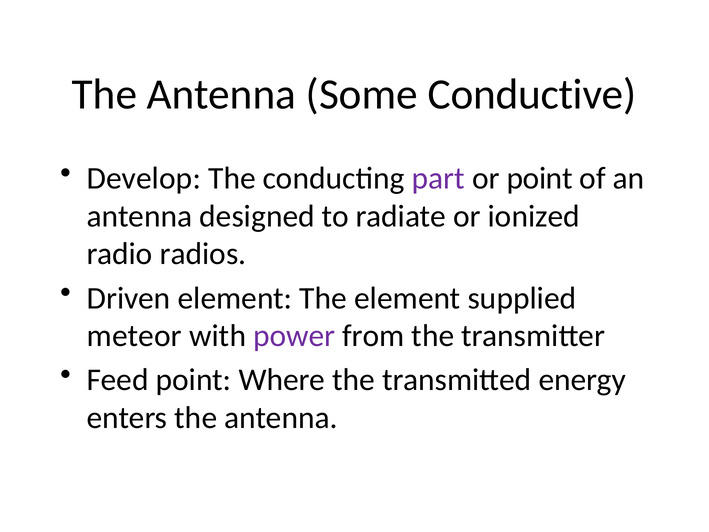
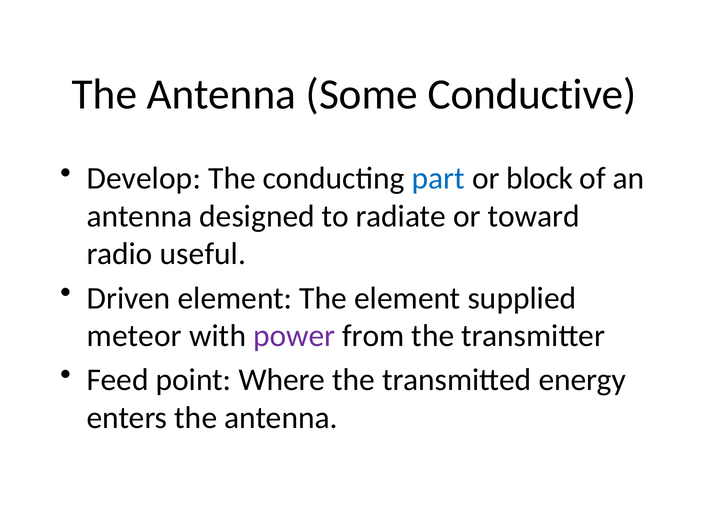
part colour: purple -> blue
or point: point -> block
ionized: ionized -> toward
radios: radios -> useful
